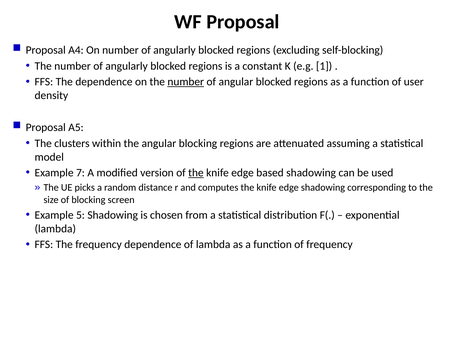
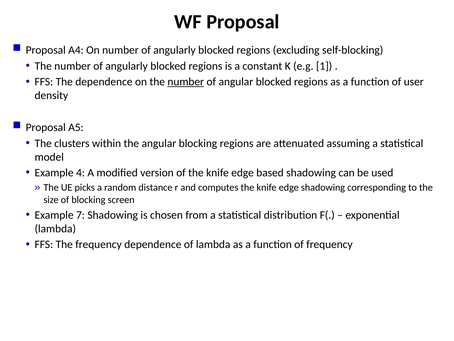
7: 7 -> 4
the at (196, 173) underline: present -> none
Example 5: 5 -> 7
